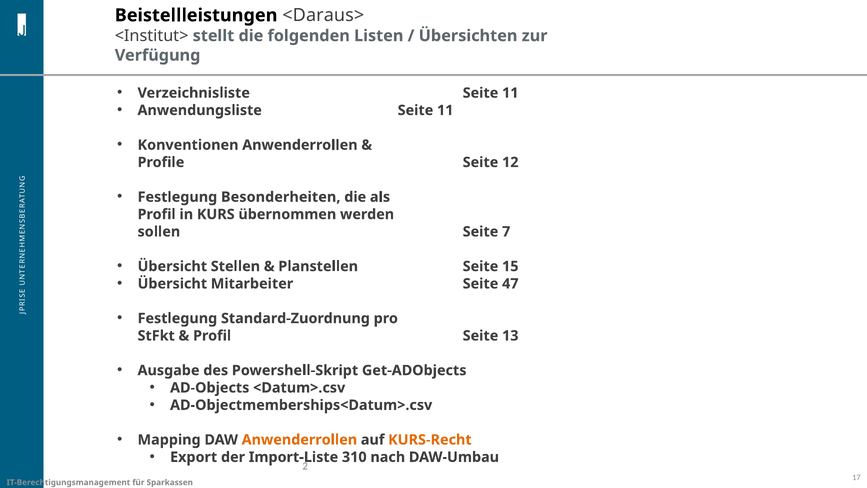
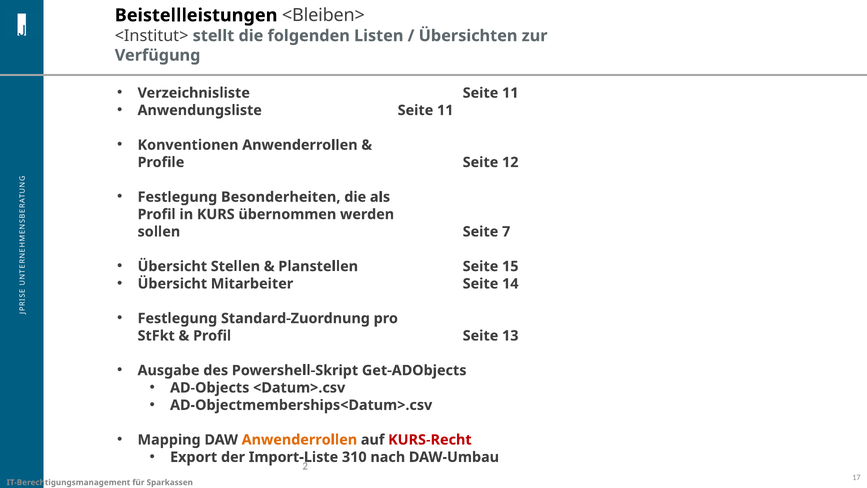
<Daraus>: <Daraus> -> <Bleiben>
47: 47 -> 14
KURS-Recht colour: orange -> red
